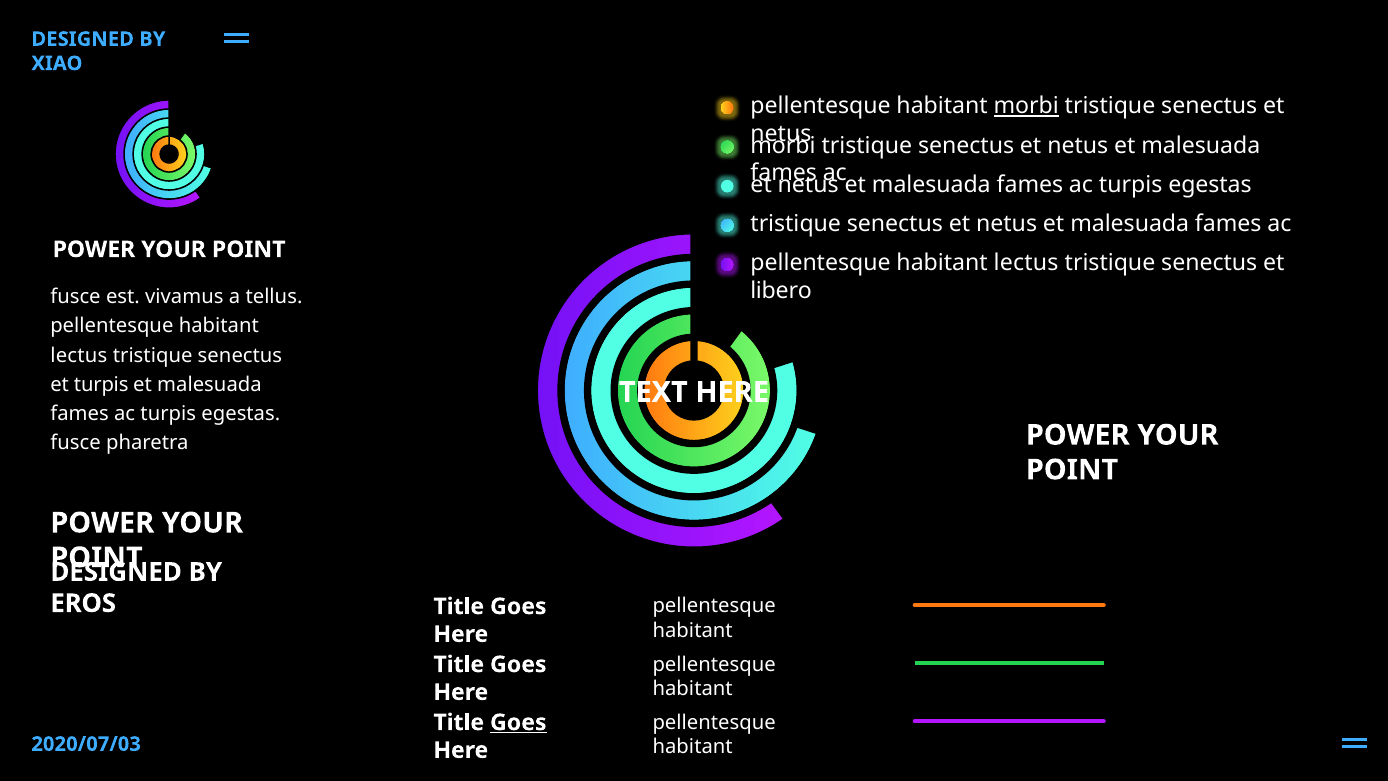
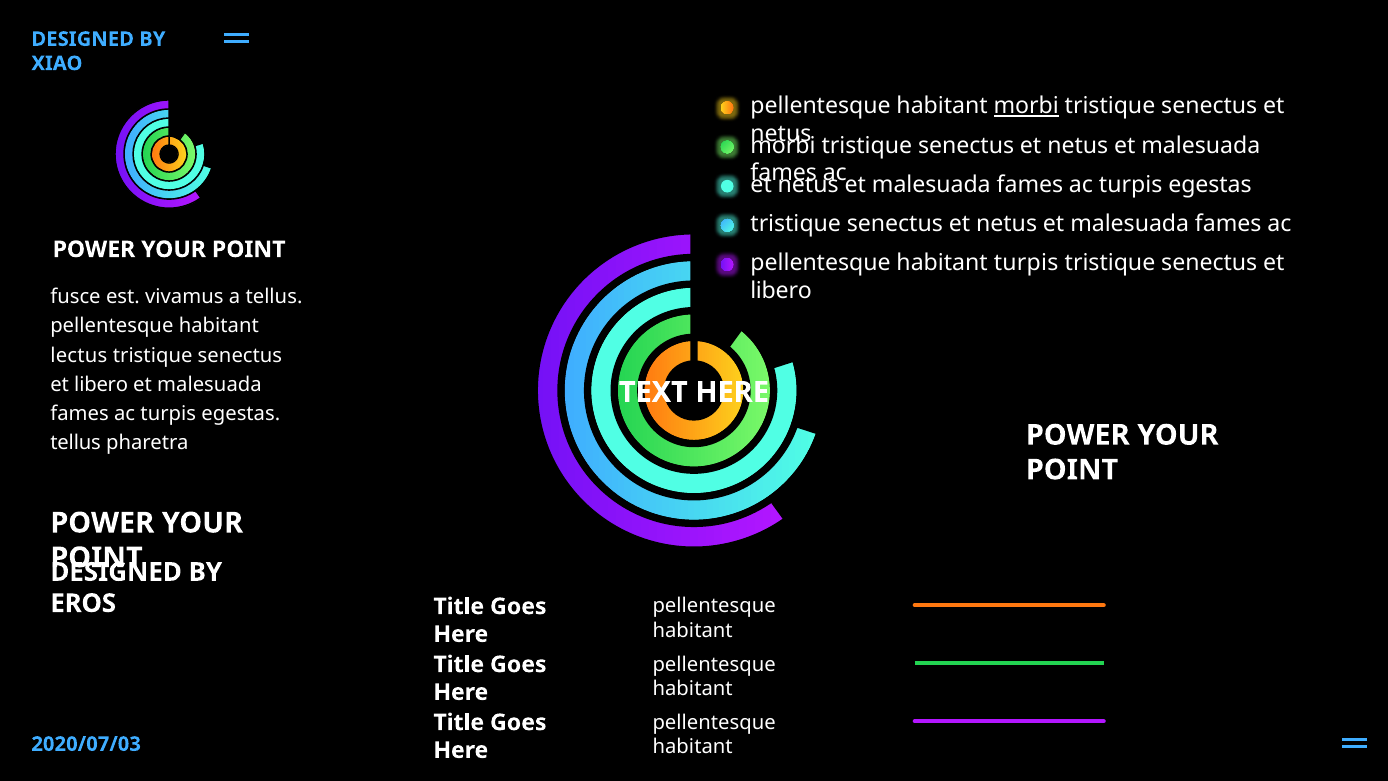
lectus at (1026, 263): lectus -> turpis
turpis at (101, 384): turpis -> libero
fusce at (76, 443): fusce -> tellus
Goes at (518, 722) underline: present -> none
